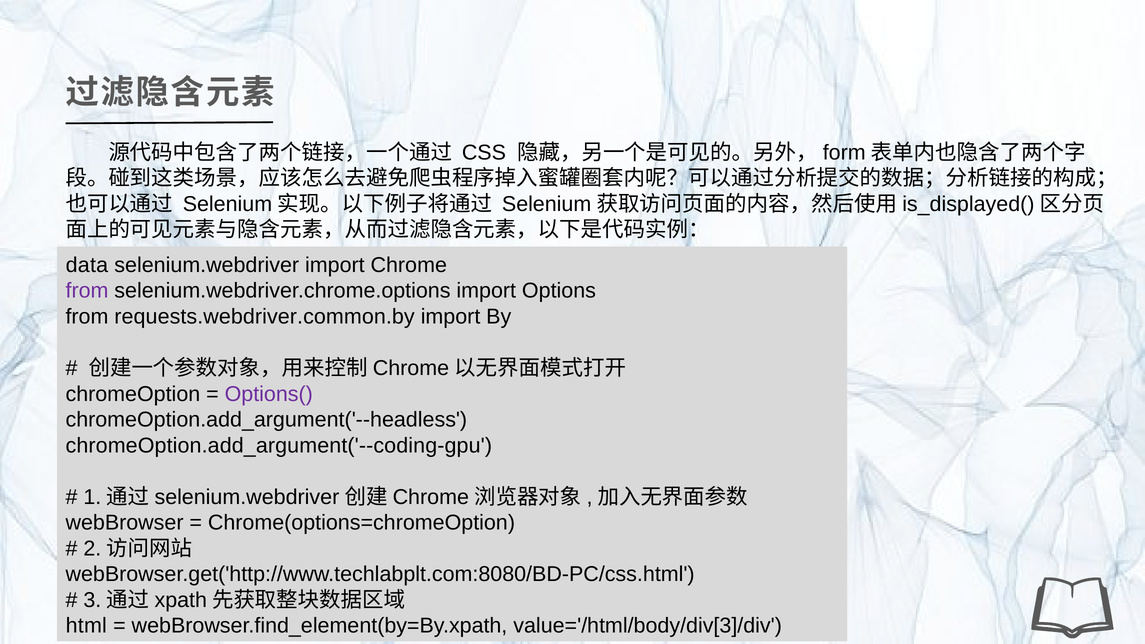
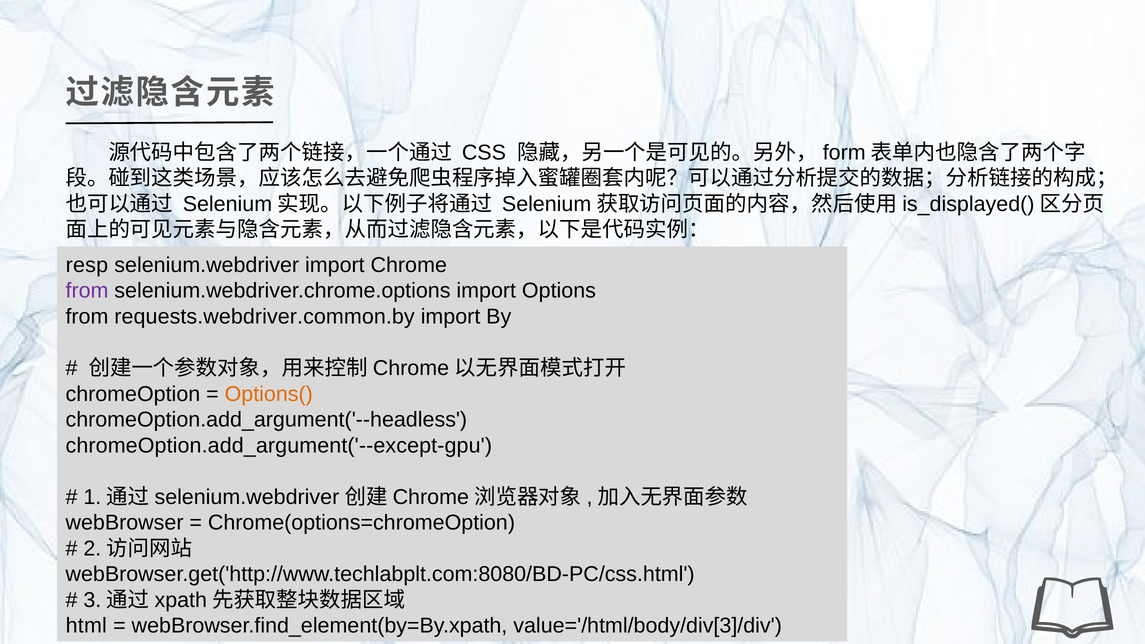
data: data -> resp
Options( colour: purple -> orange
chromeOption.add_argument('--coding-gpu: chromeOption.add_argument('--coding-gpu -> chromeOption.add_argument('--except-gpu
